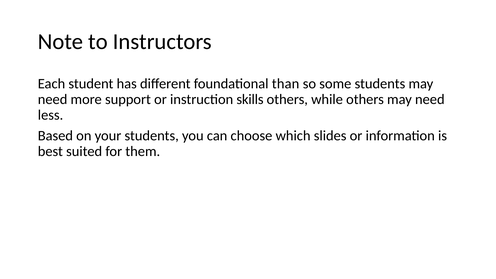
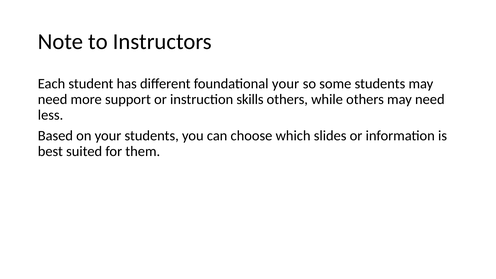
foundational than: than -> your
